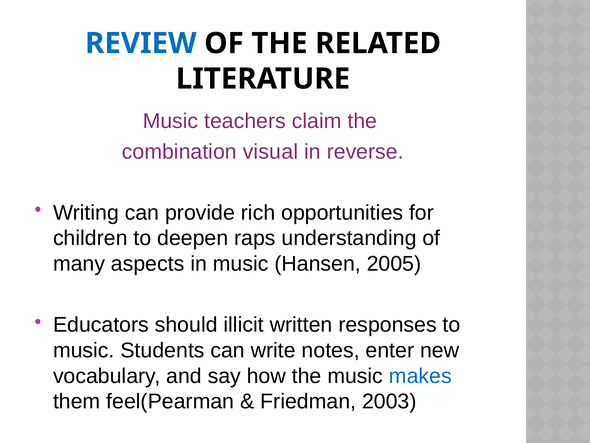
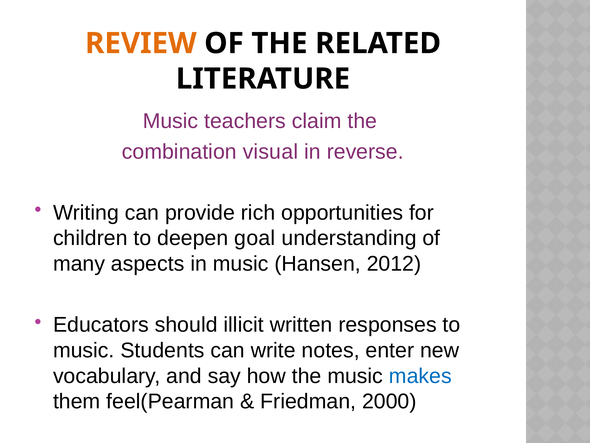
REVIEW colour: blue -> orange
raps: raps -> goal
2005: 2005 -> 2012
2003: 2003 -> 2000
